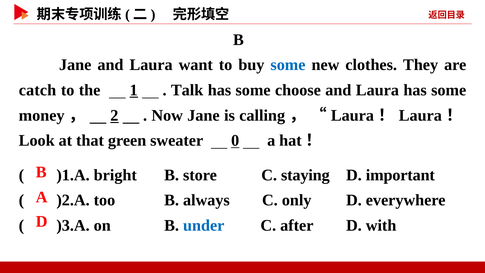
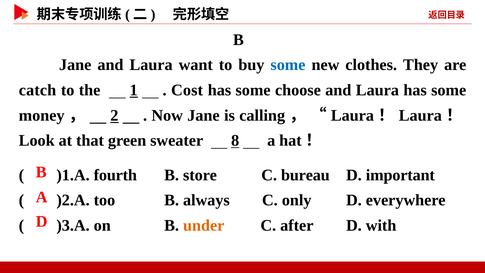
Talk: Talk -> Cost
0: 0 -> 8
bright: bright -> fourth
staying: staying -> bureau
under colour: blue -> orange
